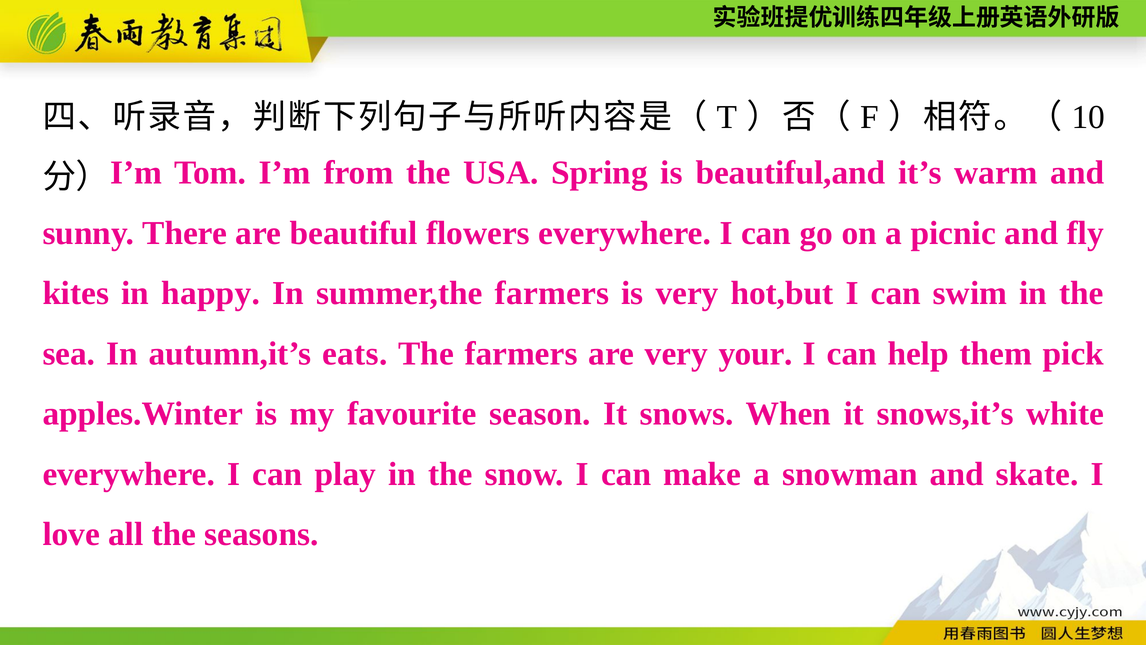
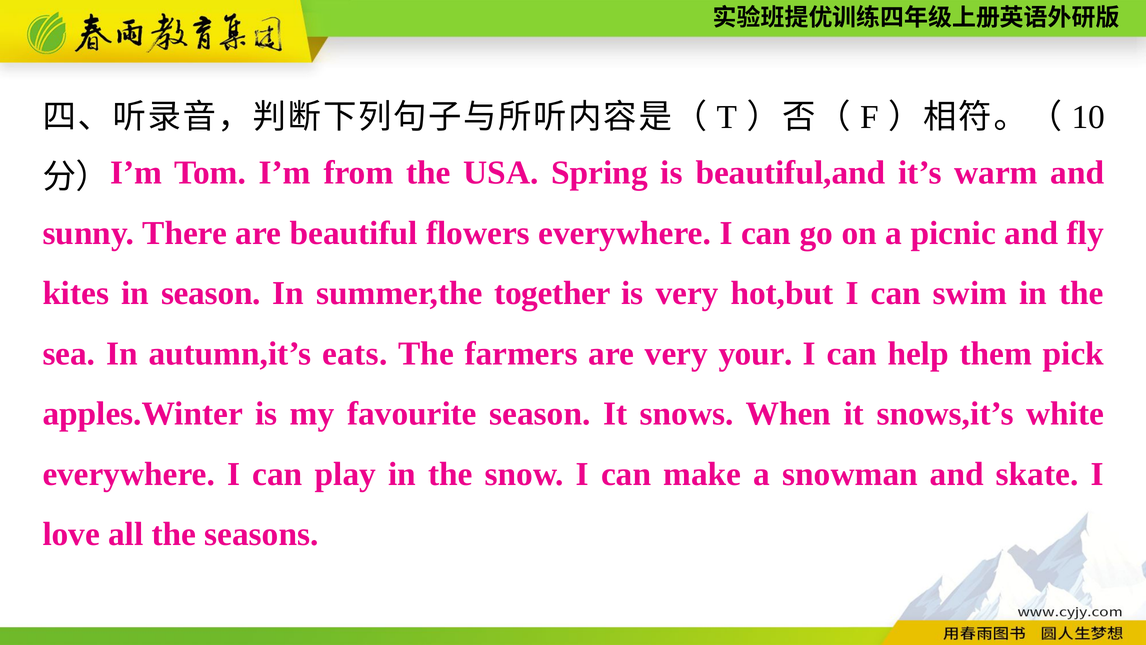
in happy: happy -> season
summer,the farmers: farmers -> together
